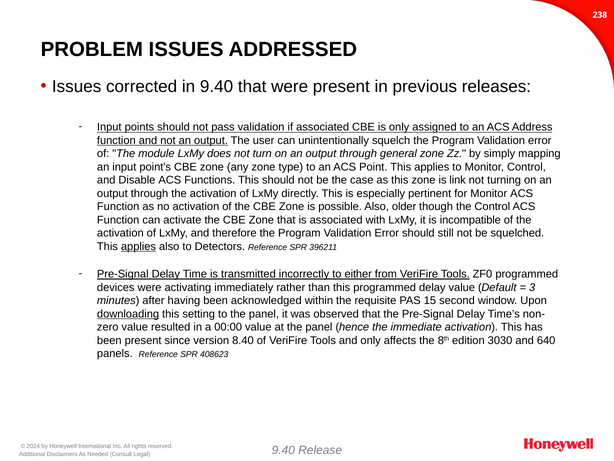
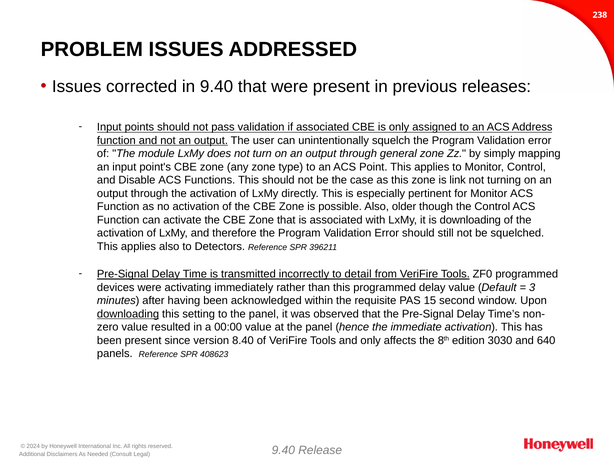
is incompatible: incompatible -> downloading
applies at (138, 246) underline: present -> none
either: either -> detail
